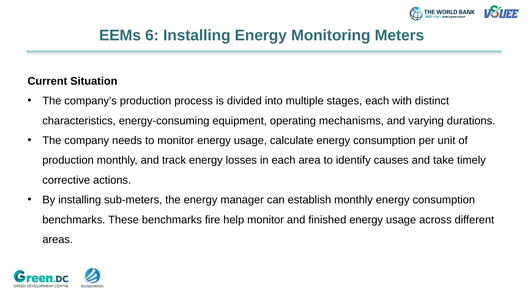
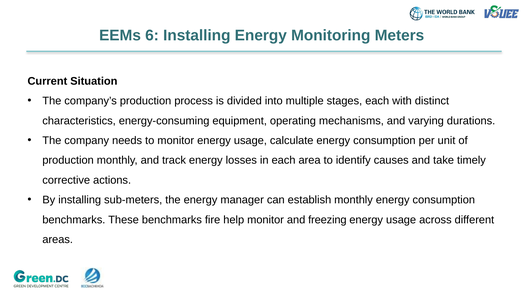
finished: finished -> freezing
